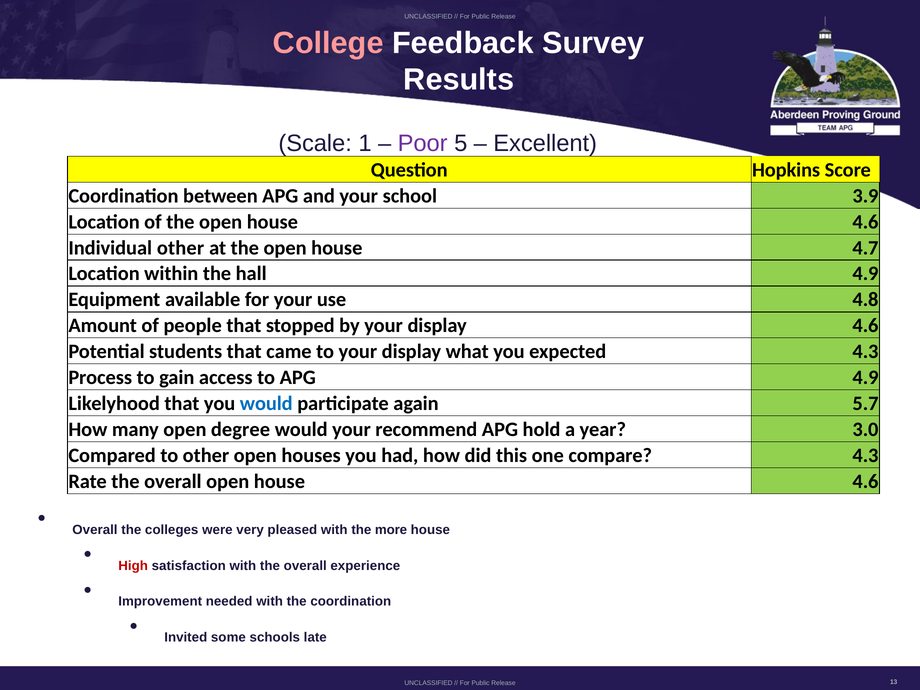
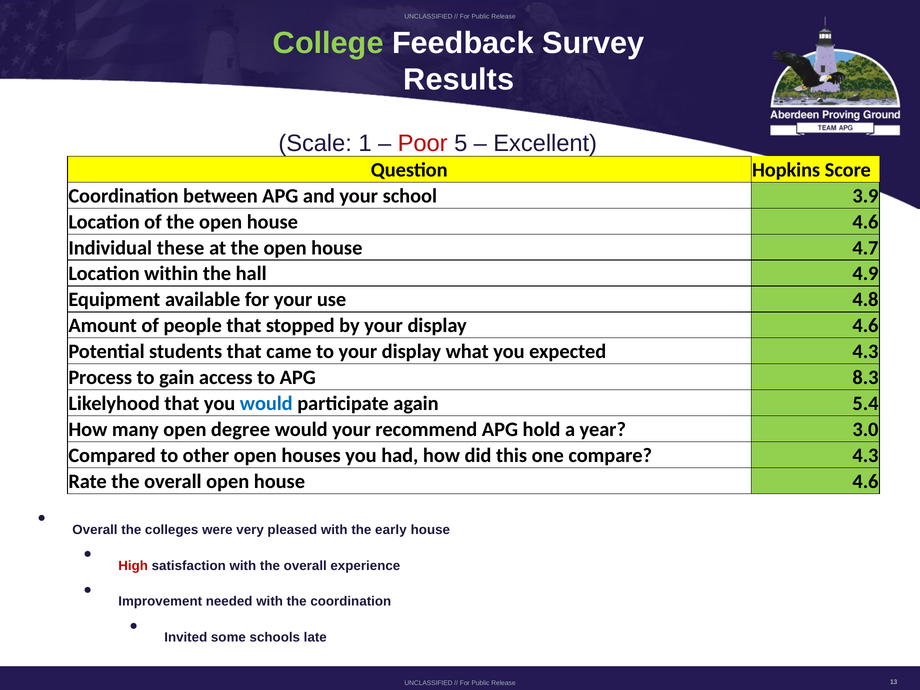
College colour: pink -> light green
Poor colour: purple -> red
Individual other: other -> these
APG 4.9: 4.9 -> 8.3
5.7: 5.7 -> 5.4
more: more -> early
